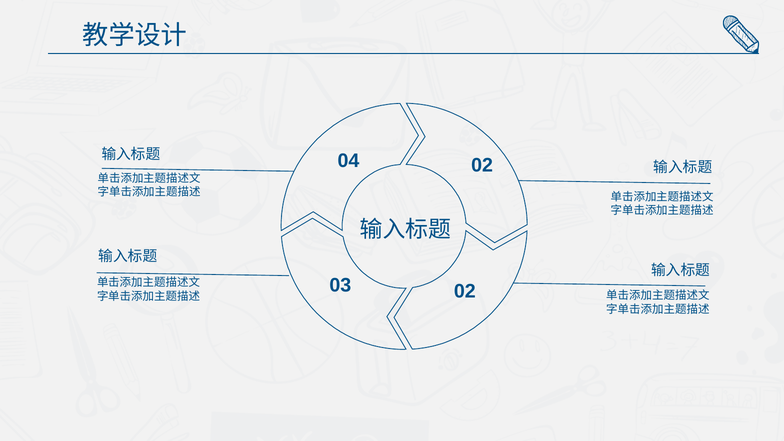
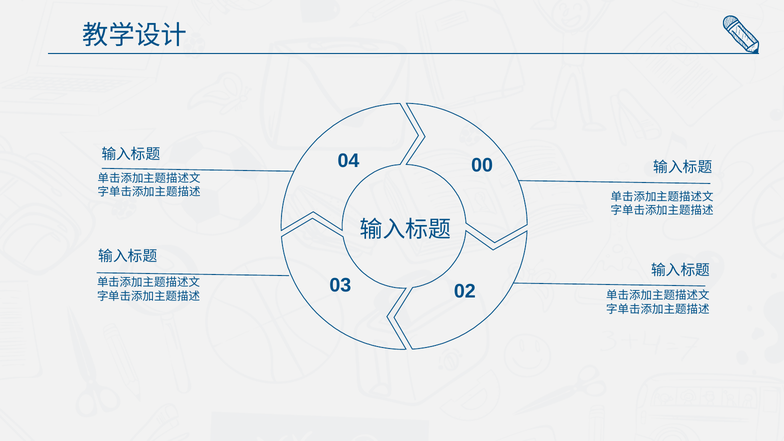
04 02: 02 -> 00
